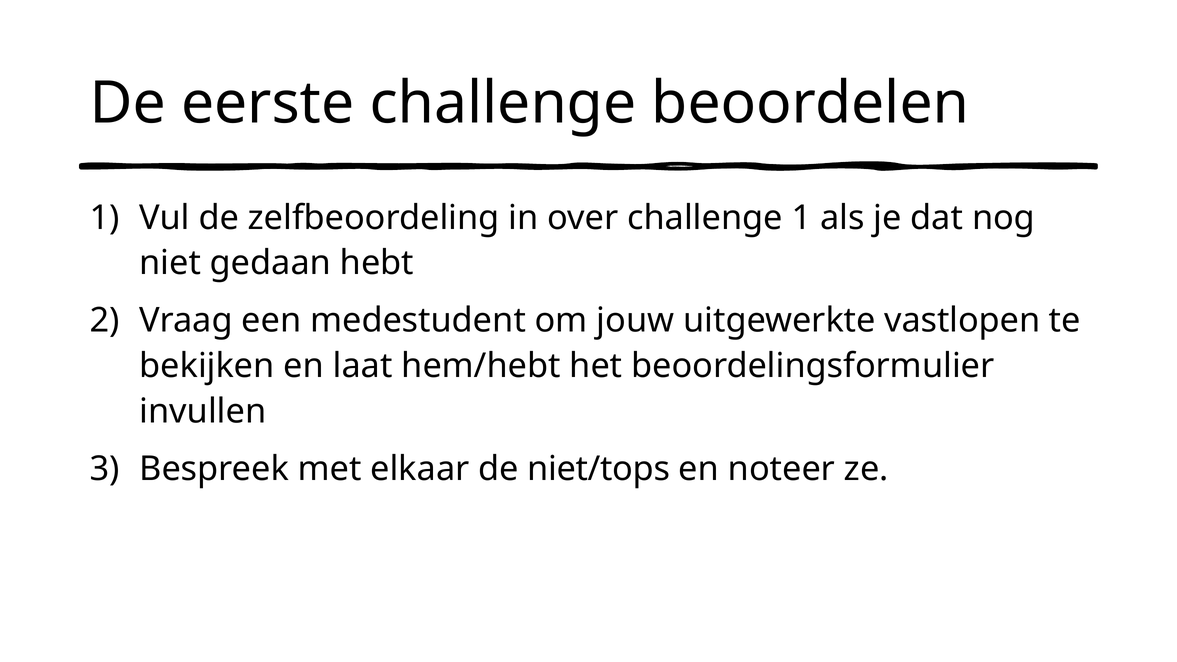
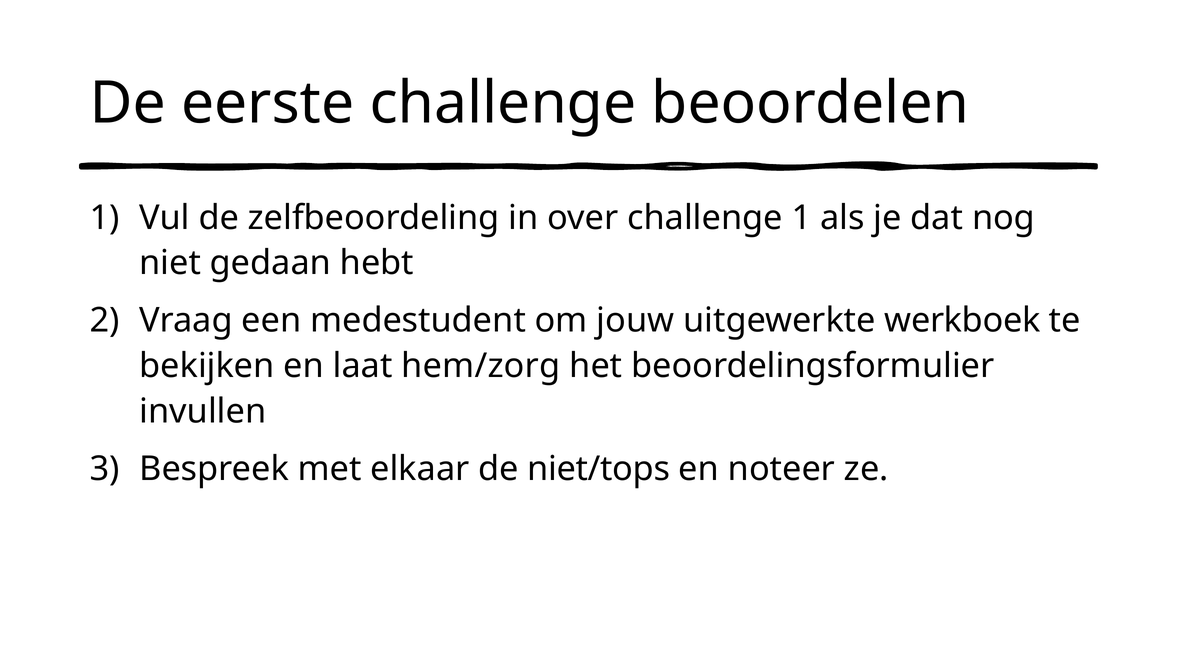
vastlopen: vastlopen -> werkboek
hem/hebt: hem/hebt -> hem/zorg
